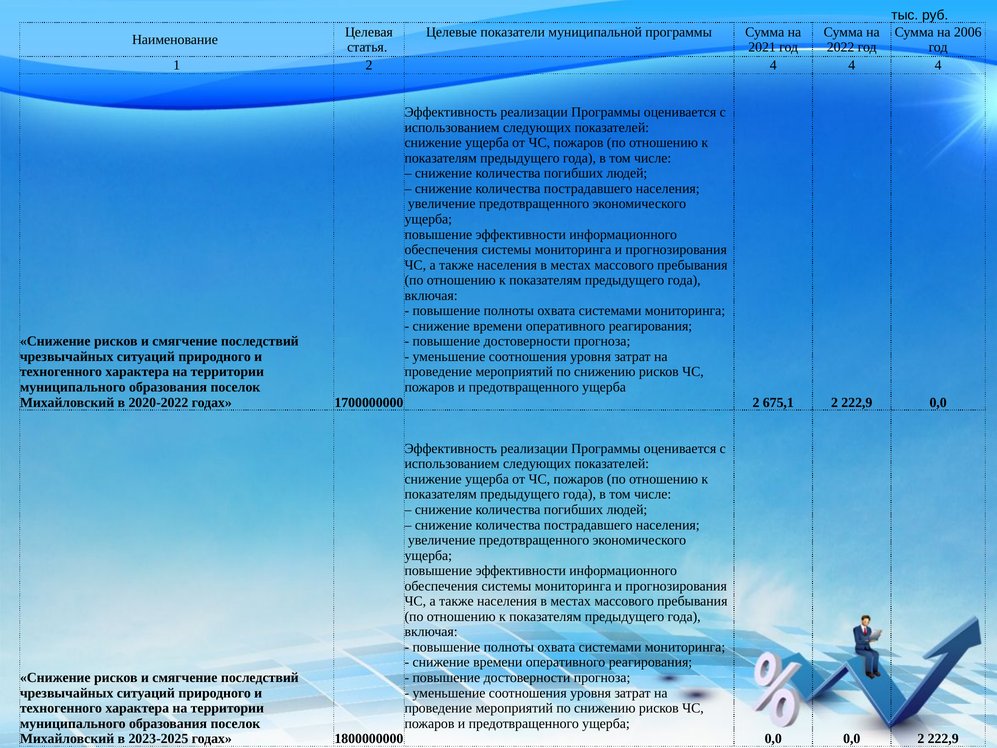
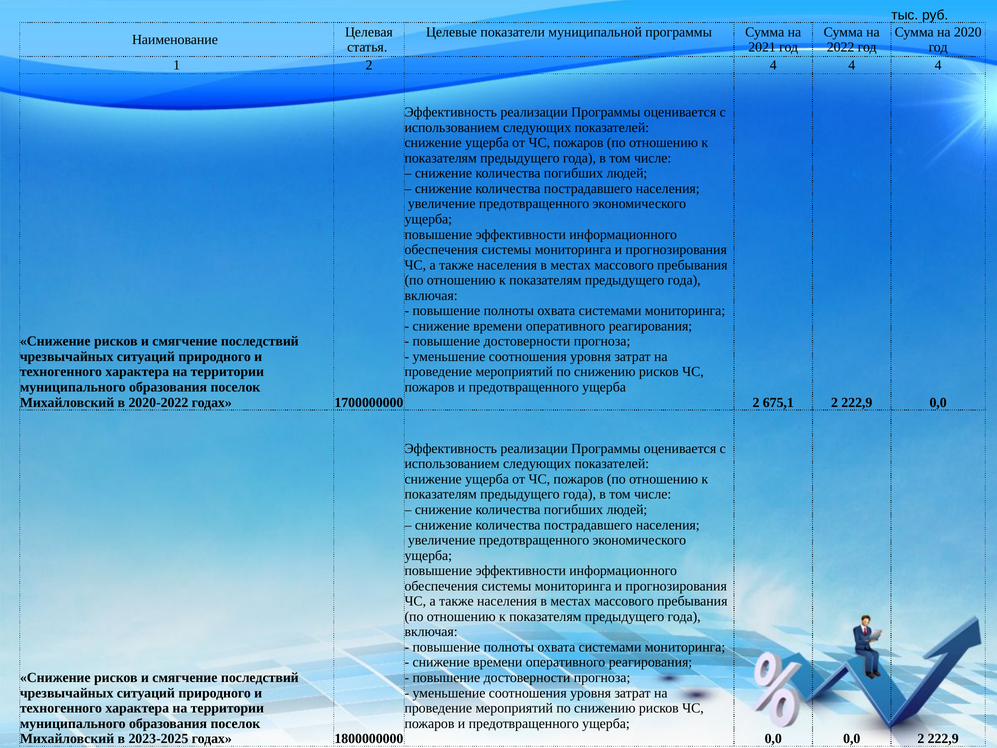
2006: 2006 -> 2020
